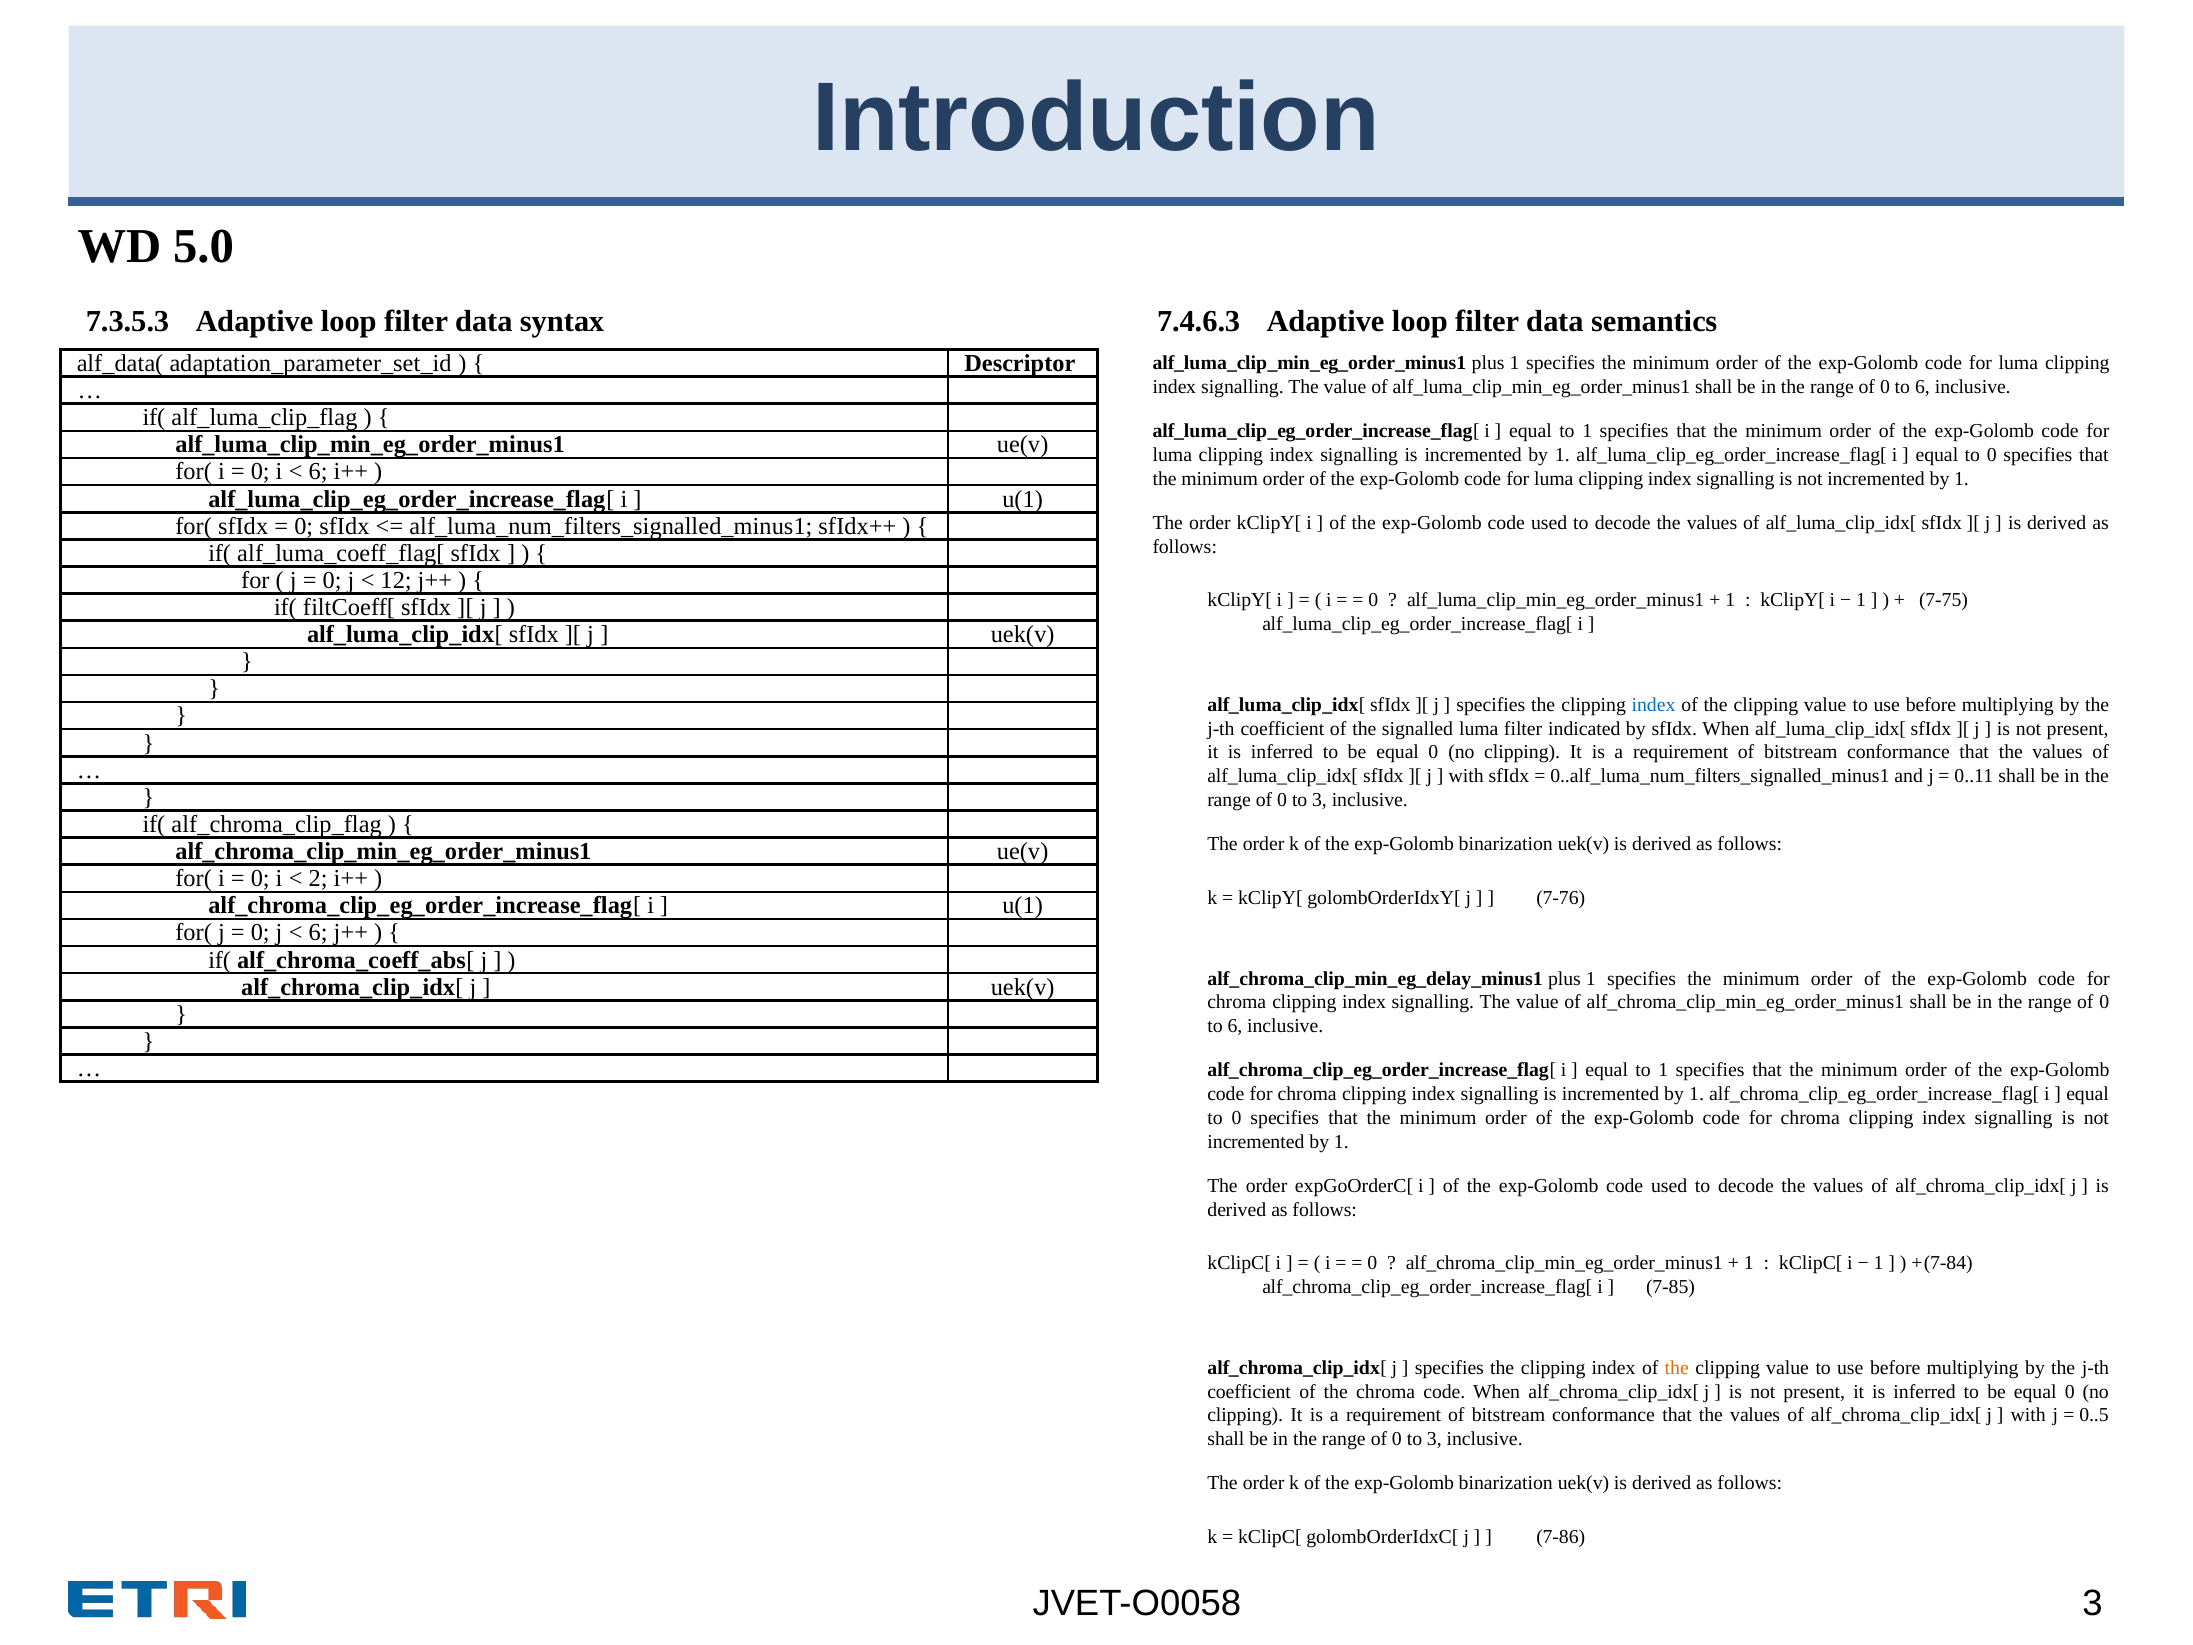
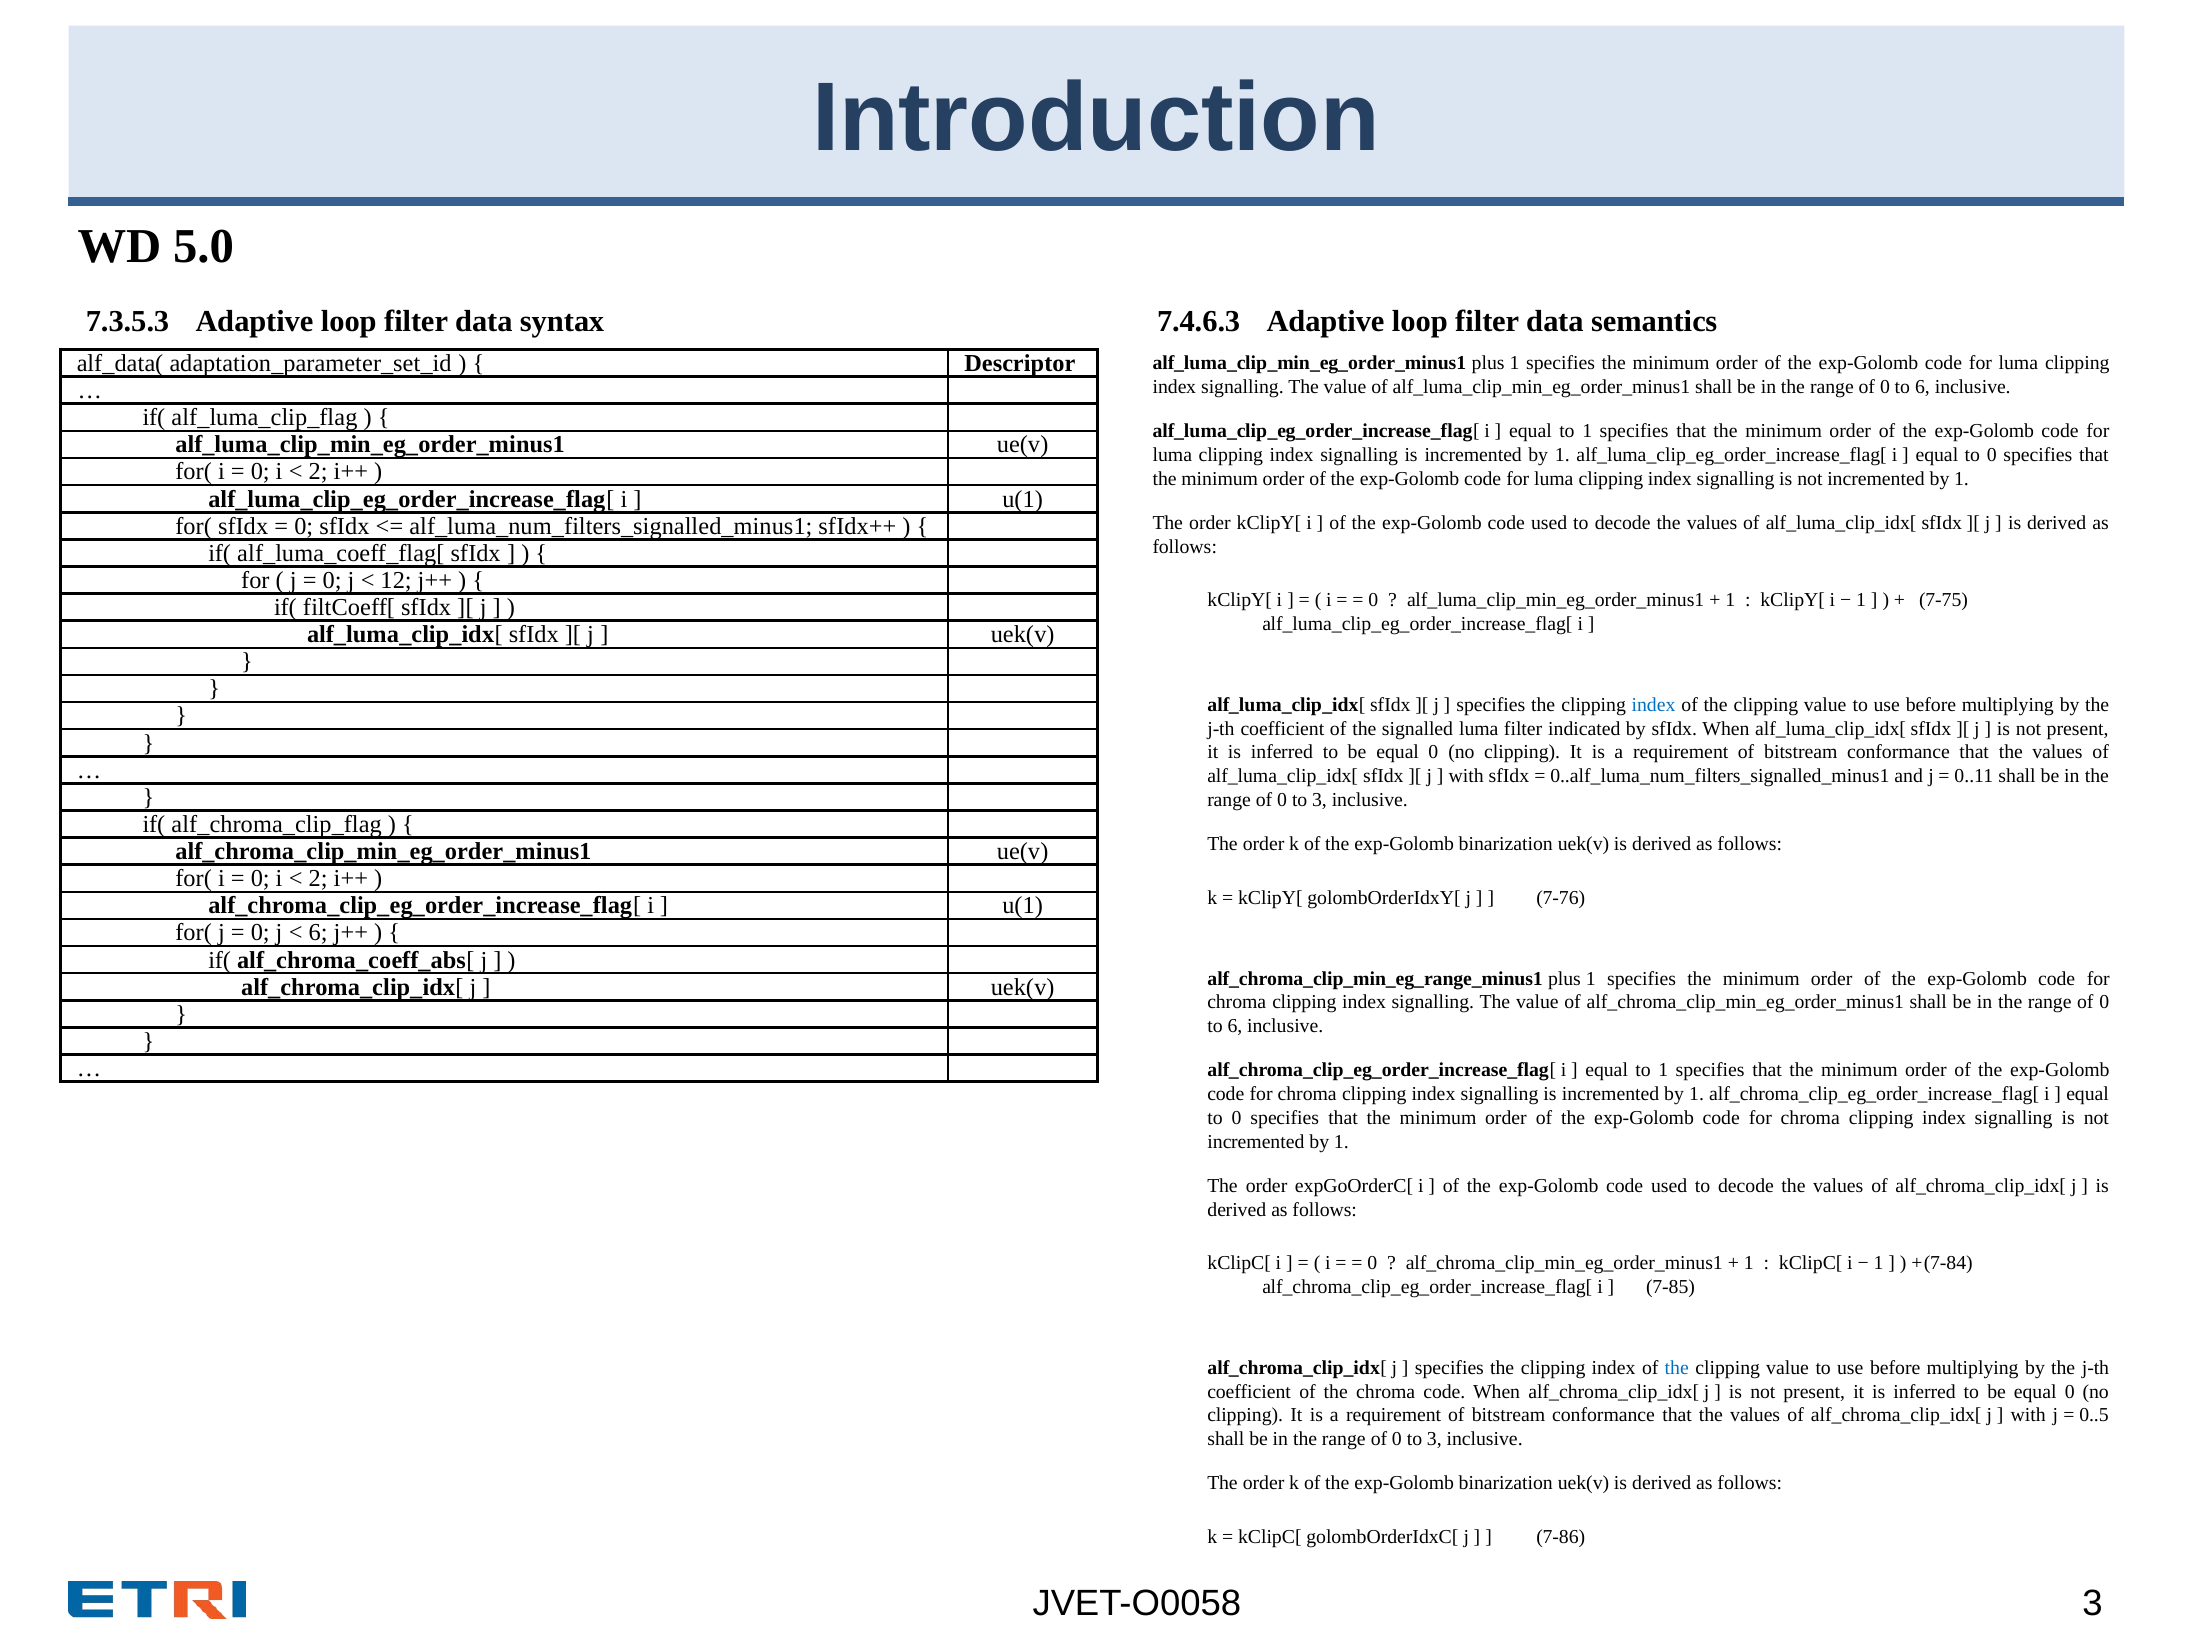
6 at (318, 472): 6 -> 2
alf_chroma_clip_min_eg_delay_minus1: alf_chroma_clip_min_eg_delay_minus1 -> alf_chroma_clip_min_eg_range_minus1
the at (1677, 1368) colour: orange -> blue
